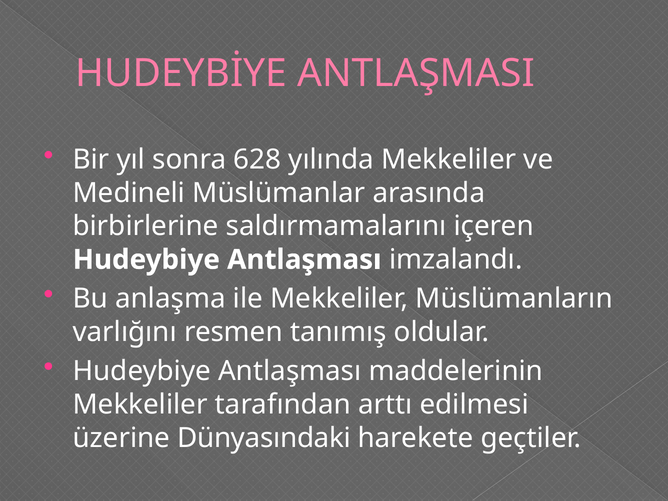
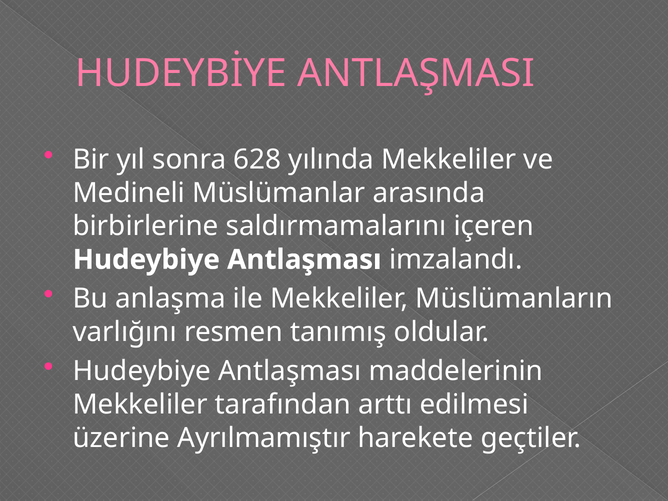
Dünyasındaki: Dünyasındaki -> Ayrılmamıştır
